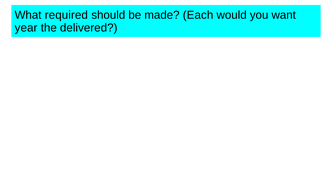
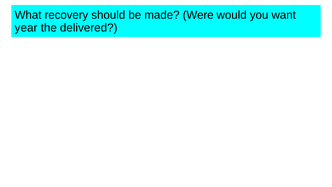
required: required -> recovery
Each: Each -> Were
